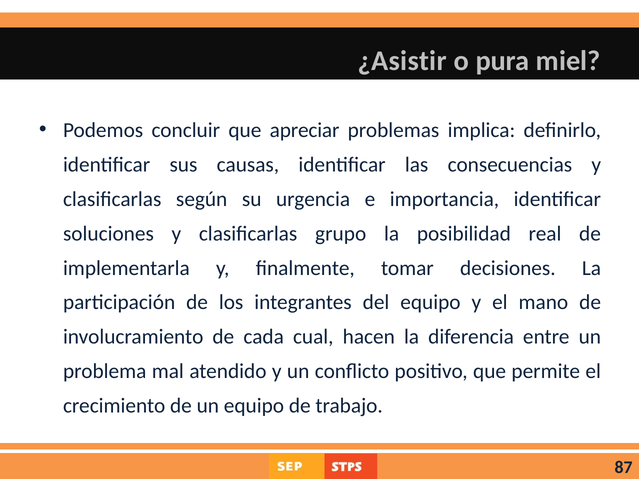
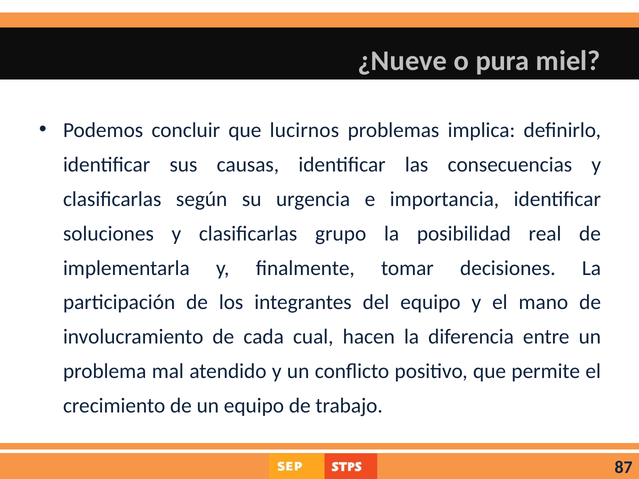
¿Asistir: ¿Asistir -> ¿Nueve
apreciar: apreciar -> lucirnos
